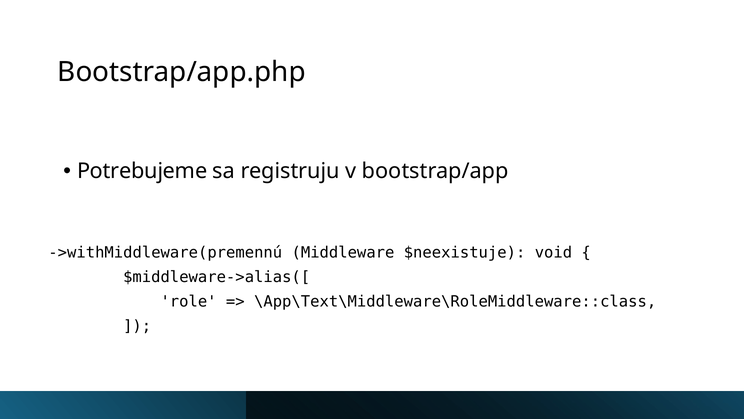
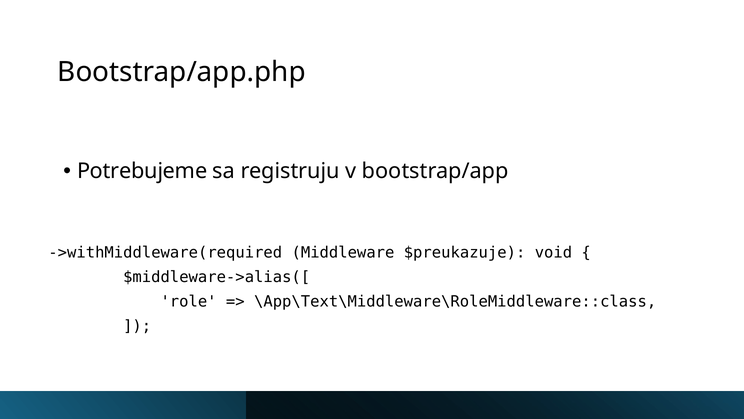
->withMiddleware(premennú: ->withMiddleware(premennú -> ->withMiddleware(required
$neexistuje: $neexistuje -> $preukazuje
